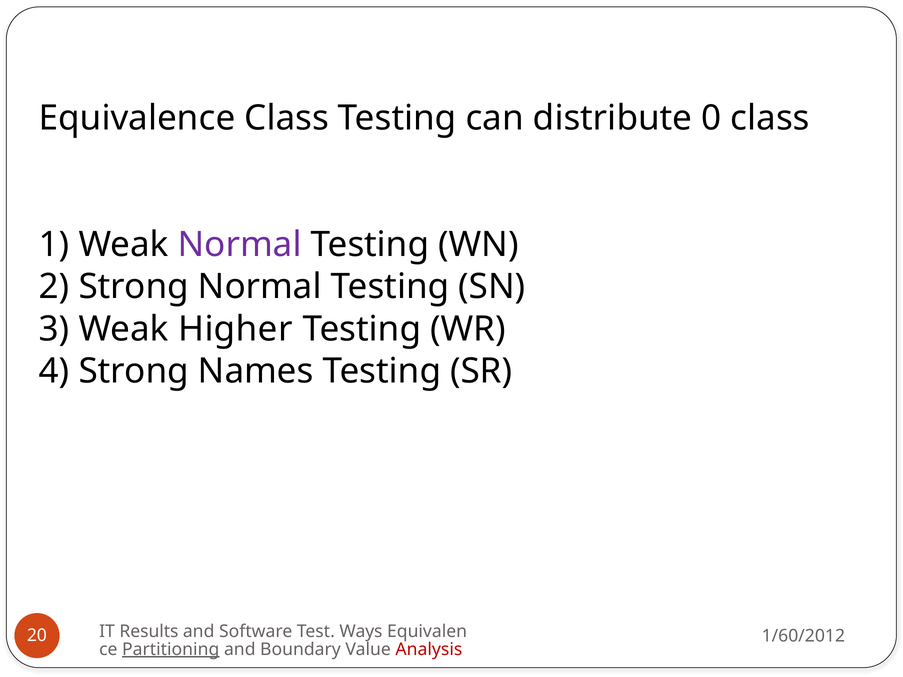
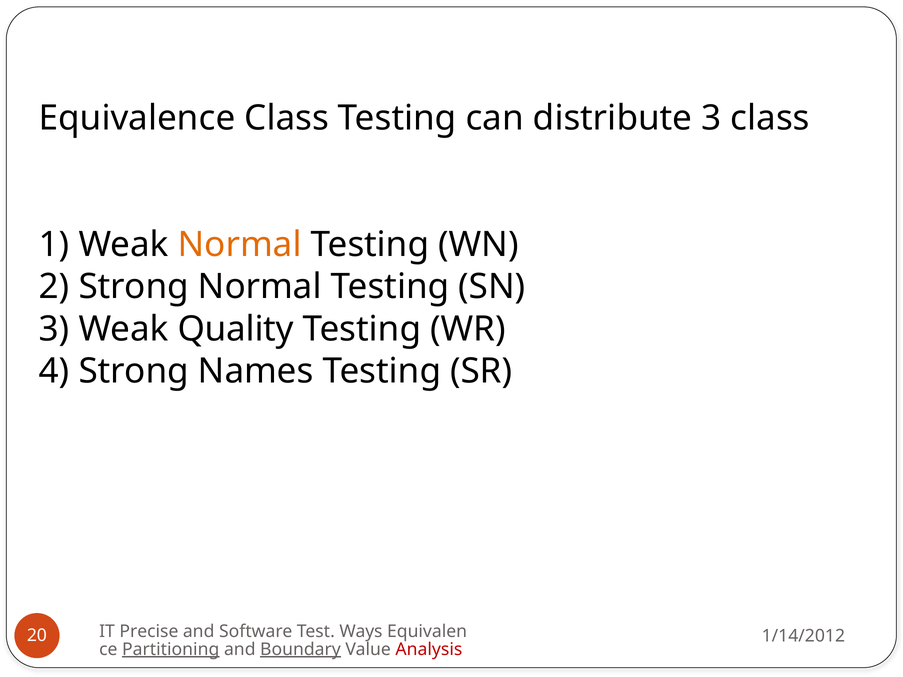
distribute 0: 0 -> 3
Normal at (240, 245) colour: purple -> orange
Higher: Higher -> Quality
Results: Results -> Precise
1/60/2012: 1/60/2012 -> 1/14/2012
Boundary underline: none -> present
